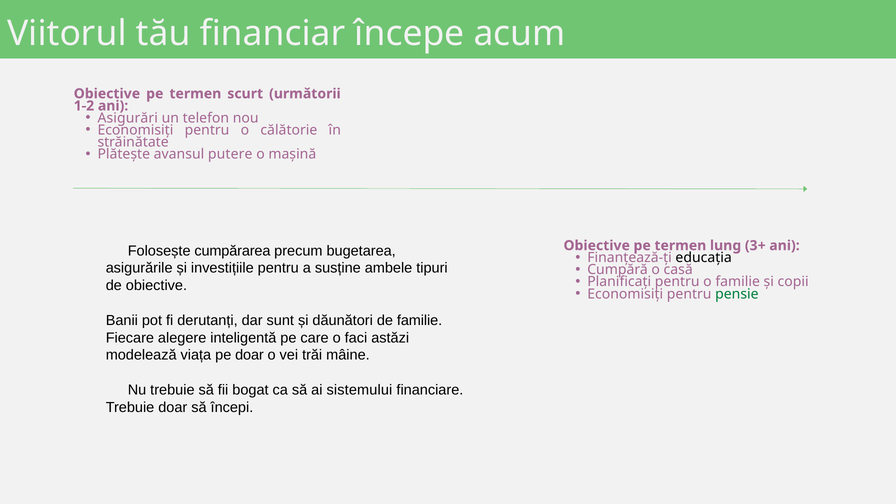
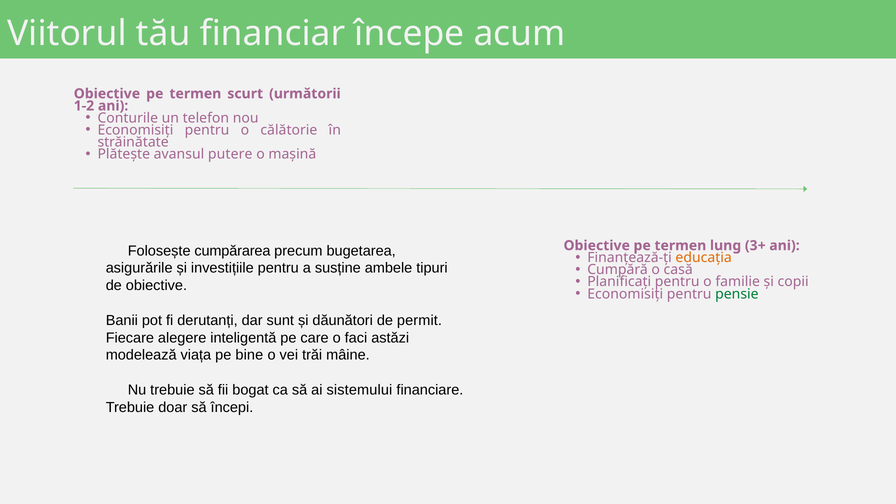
Asigurări: Asigurări -> Conturile
educația colour: black -> orange
de familie: familie -> permit
pe doar: doar -> bine
